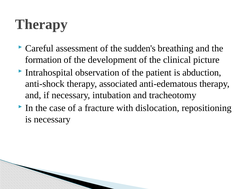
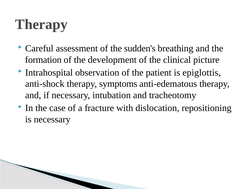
abduction: abduction -> epiglottis
associated: associated -> symptoms
